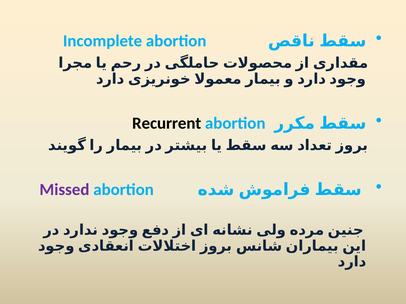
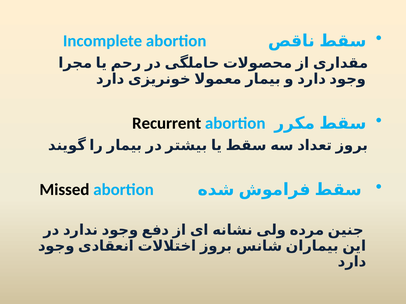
Missed colour: purple -> black
